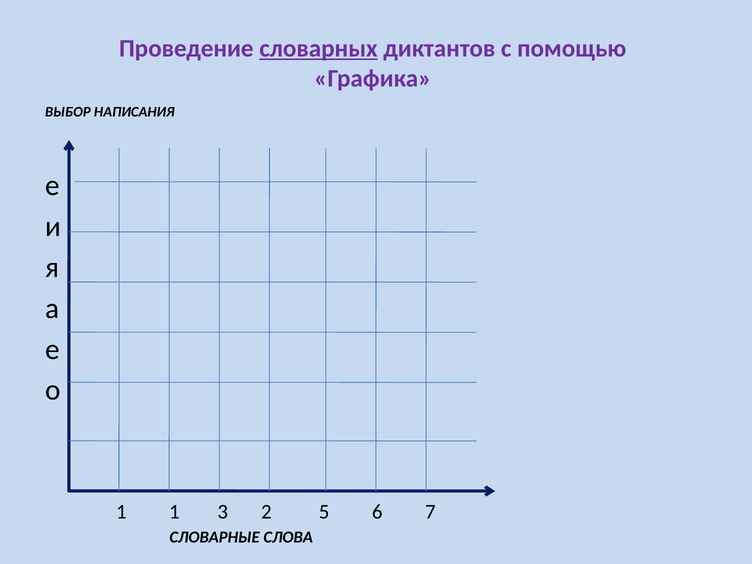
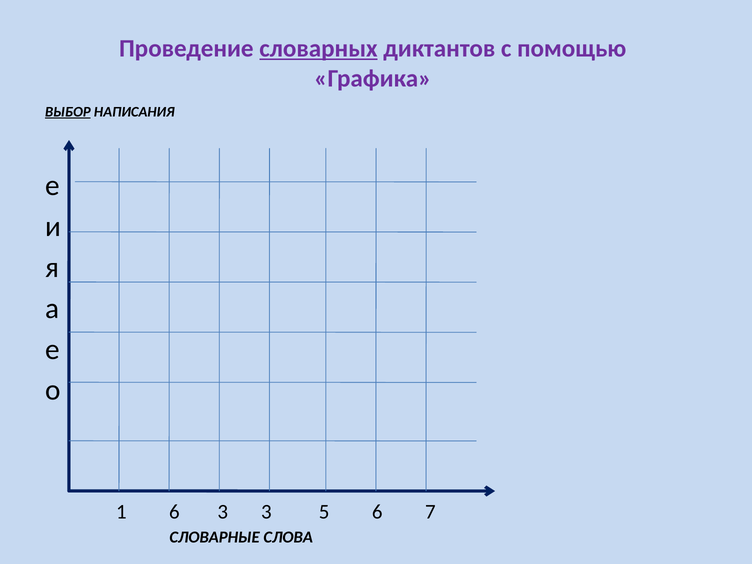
ВЫБОР underline: none -> present
1 1: 1 -> 6
3 2: 2 -> 3
